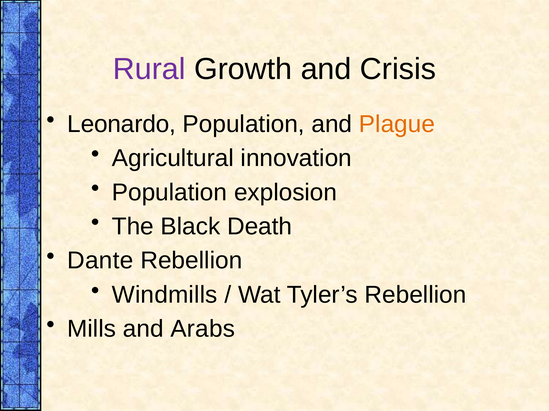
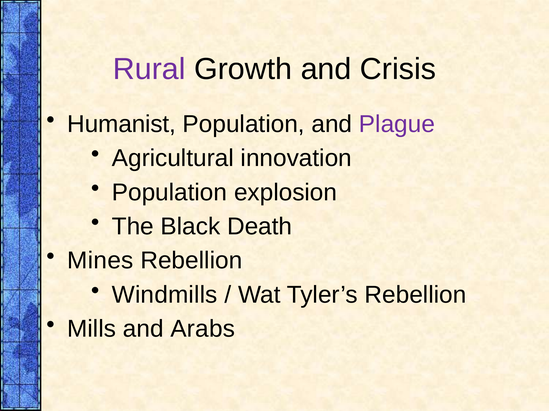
Leonardo: Leonardo -> Humanist
Plague colour: orange -> purple
Dante: Dante -> Mines
